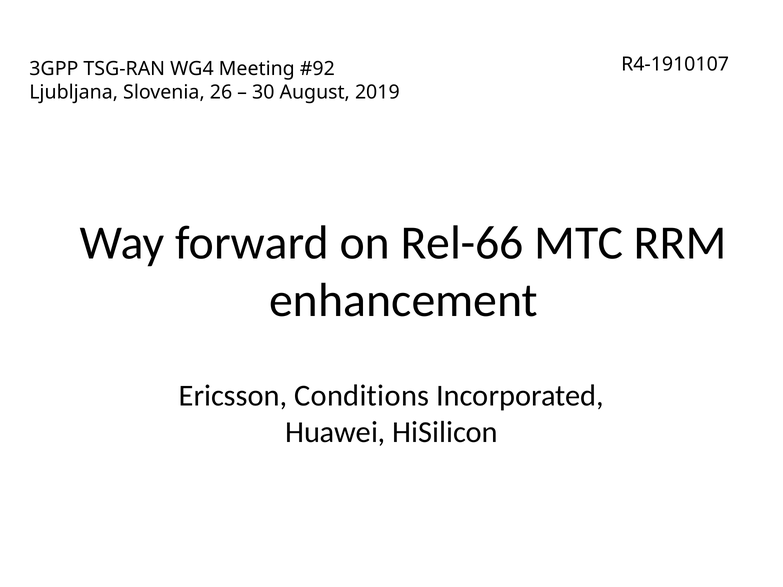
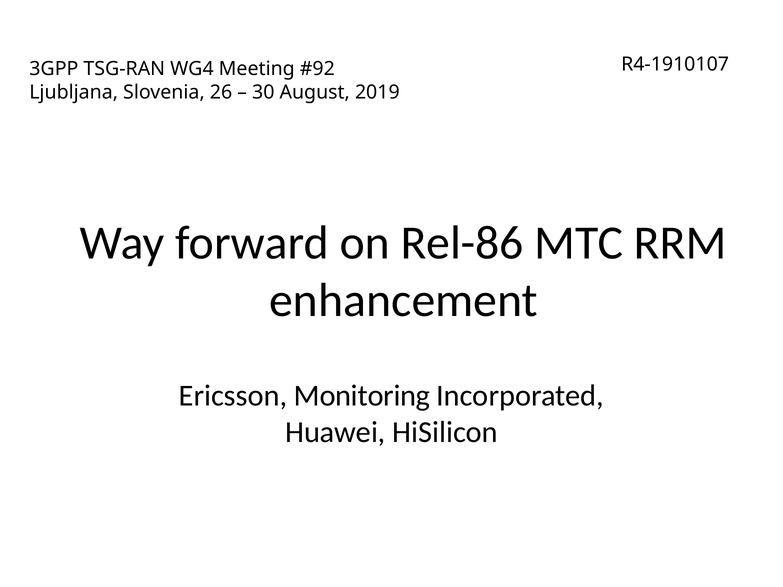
Rel-66: Rel-66 -> Rel-86
Conditions: Conditions -> Monitoring
